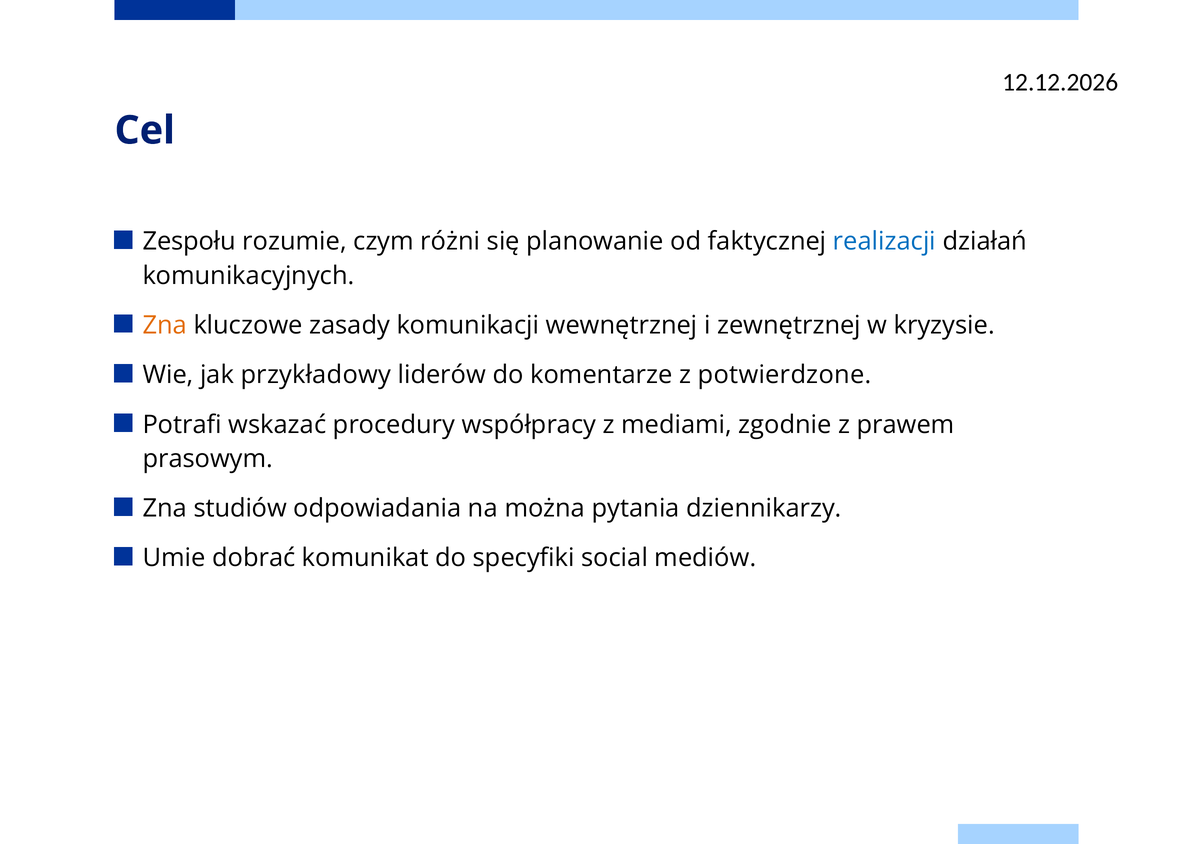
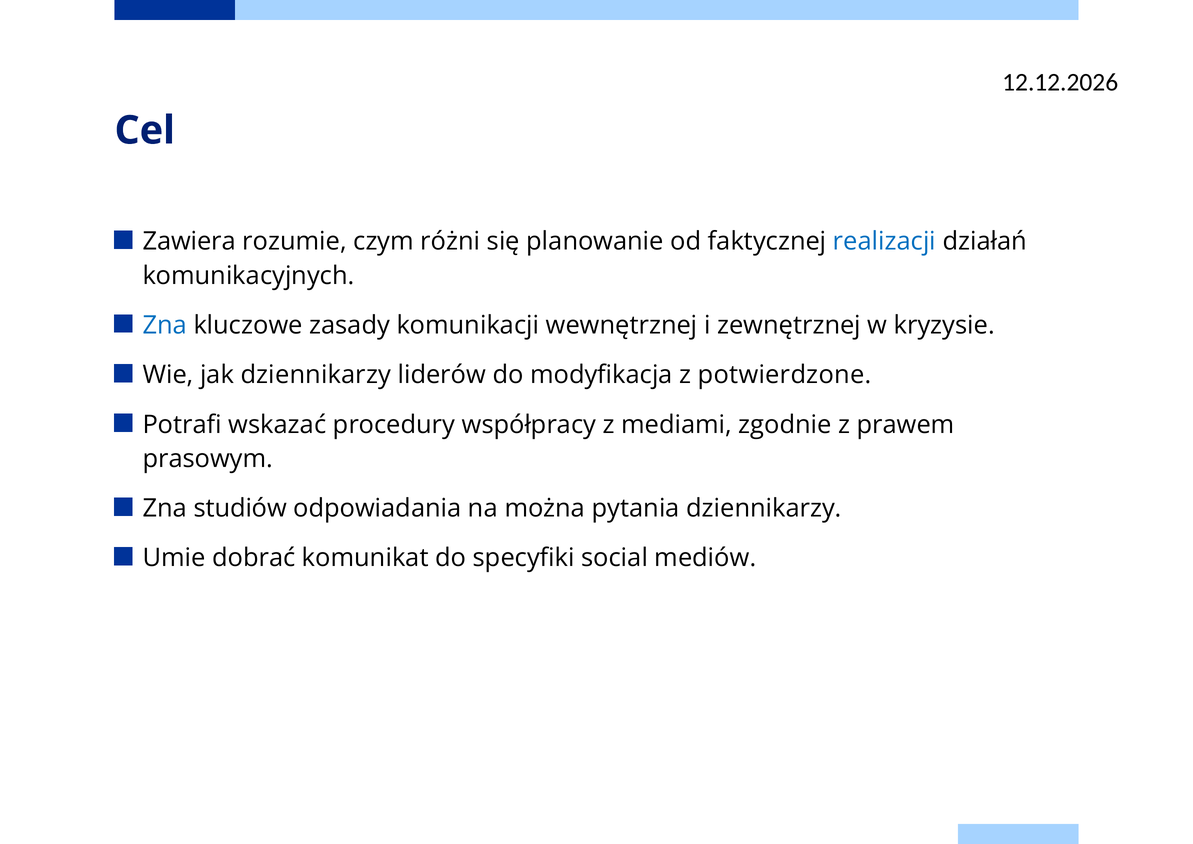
Zespołu: Zespołu -> Zawiera
Zna at (165, 325) colour: orange -> blue
jak przykładowy: przykładowy -> dziennikarzy
komentarze: komentarze -> modyfikacja
